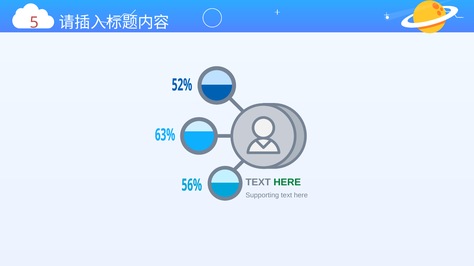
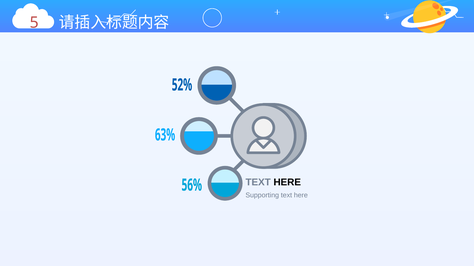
HERE at (287, 183) colour: green -> black
